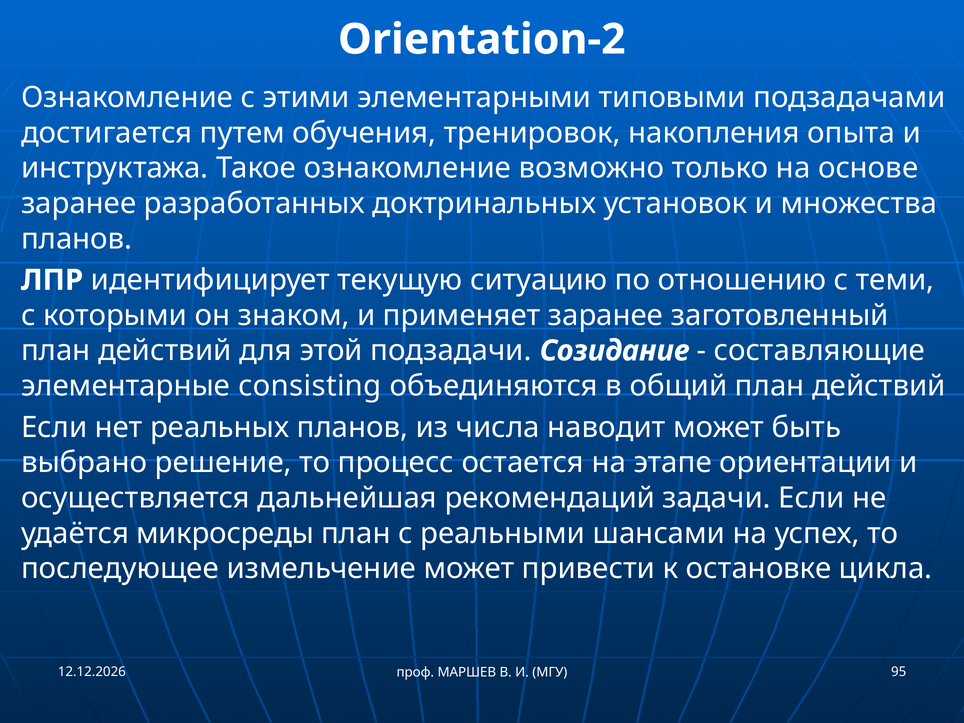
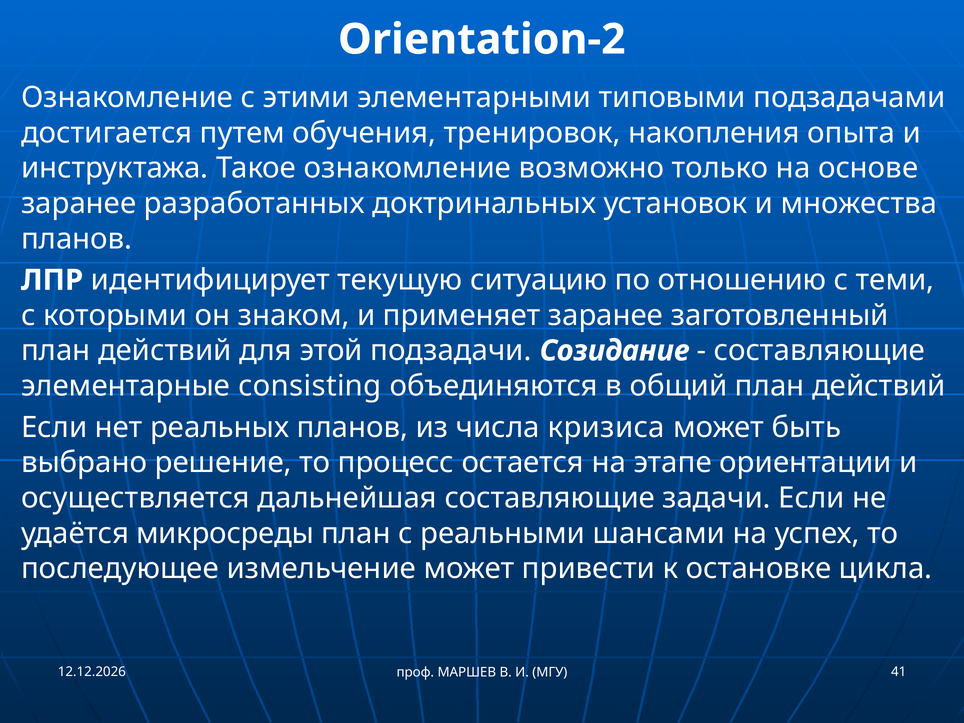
наводит: наводит -> кризиса
дальнейшая рекомендаций: рекомендаций -> составляющие
95: 95 -> 41
